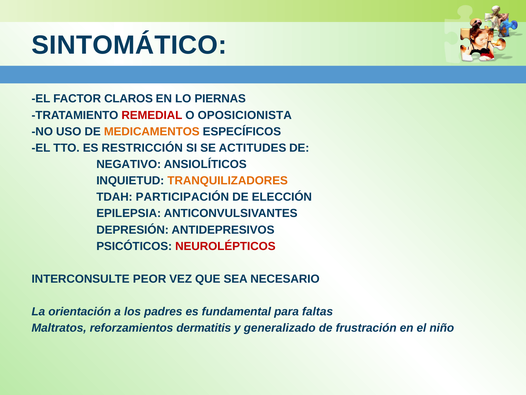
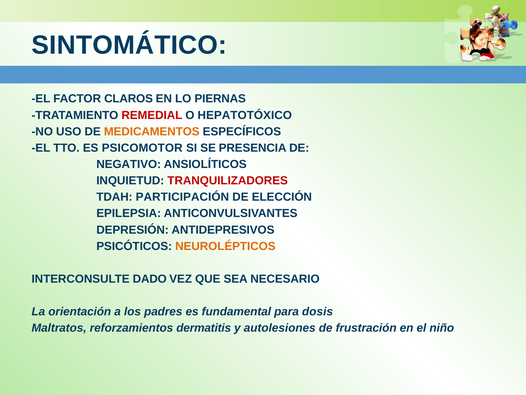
OPOSICIONISTA: OPOSICIONISTA -> HEPATOTÓXICO
RESTRICCIÓN: RESTRICCIÓN -> PSICOMOTOR
ACTITUDES: ACTITUDES -> PRESENCIA
TRANQUILIZADORES colour: orange -> red
NEUROLÉPTICOS colour: red -> orange
PEOR: PEOR -> DADO
faltas: faltas -> dosis
generalizado: generalizado -> autolesiones
